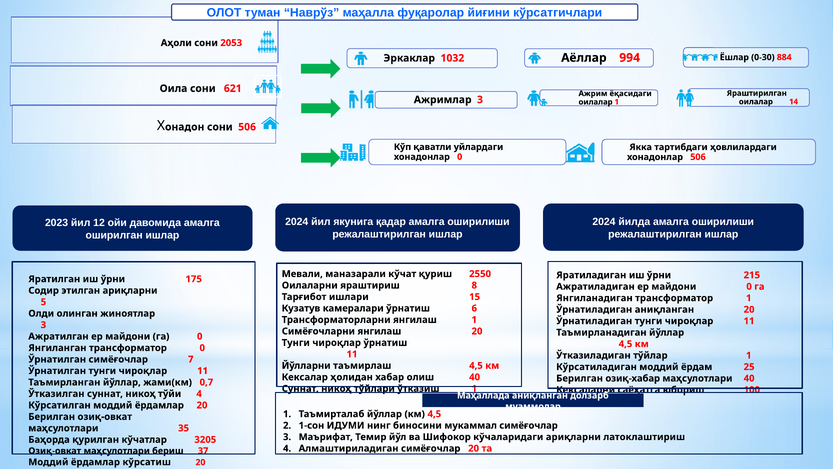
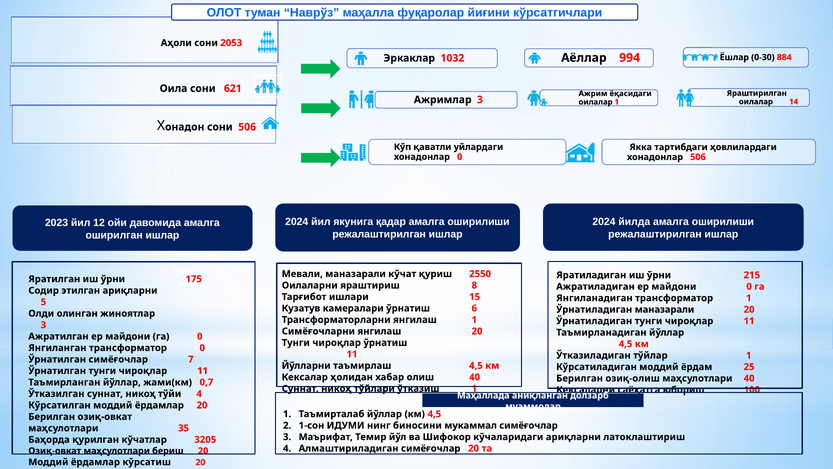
Ўрнатиладиган аниқланган: аниқланган -> маназарали
озиқ-хабар: озиқ-хабар -> озиқ-олиш
бериш 37: 37 -> 20
